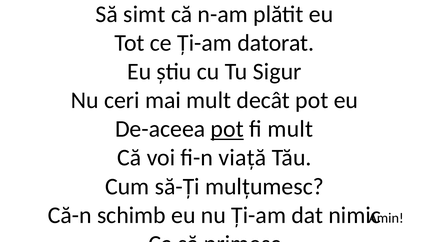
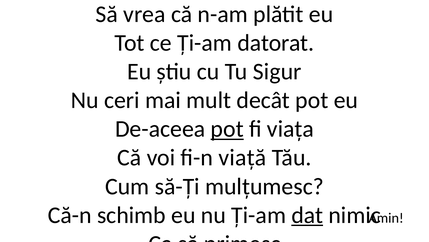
simt: simt -> vrea
fi mult: mult -> viața
dat underline: none -> present
